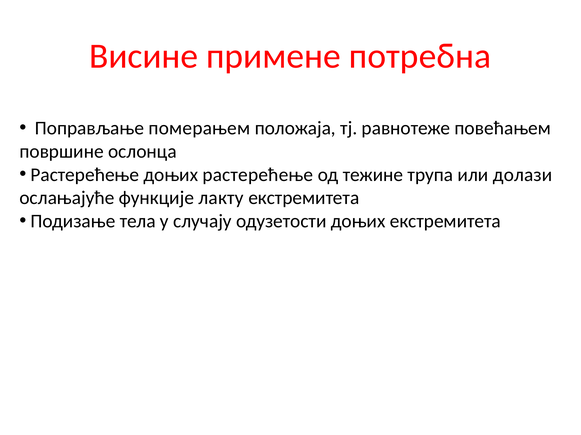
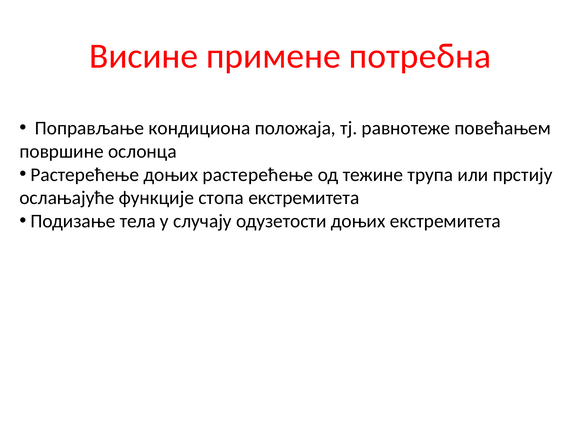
померањем: померањем -> кондициона
долази: долази -> прстију
лакту: лакту -> стопа
